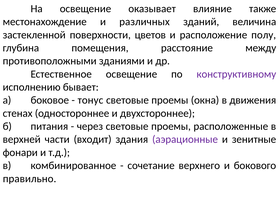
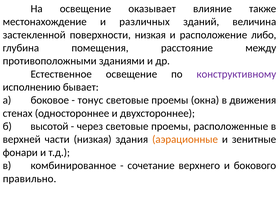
поверхности цветов: цветов -> низкая
полу: полу -> либо
питания: питания -> высотой
части входит: входит -> низкая
аэрационные colour: purple -> orange
